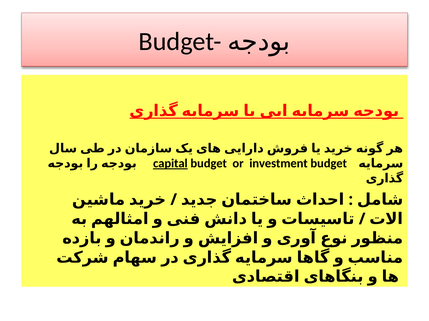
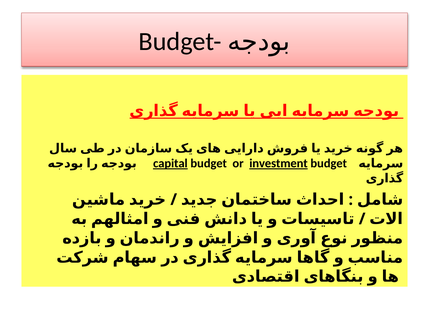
investment underline: none -> present
